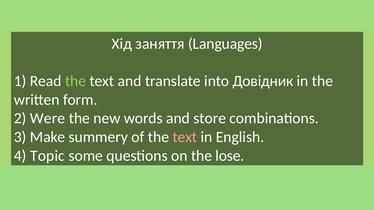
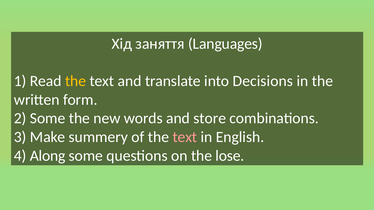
the at (76, 81) colour: light green -> yellow
Довідник: Довідник -> Decisions
2 Were: Were -> Some
Topic: Topic -> Along
